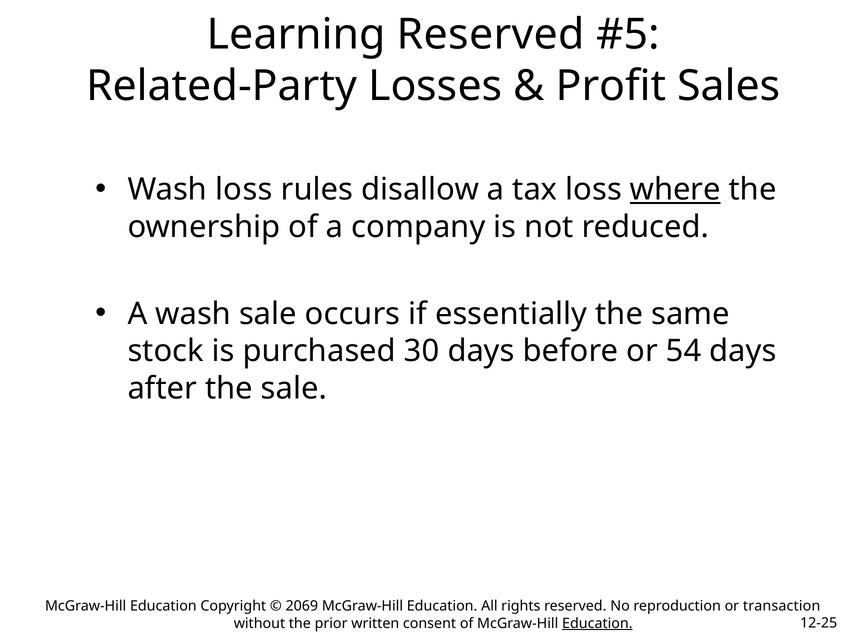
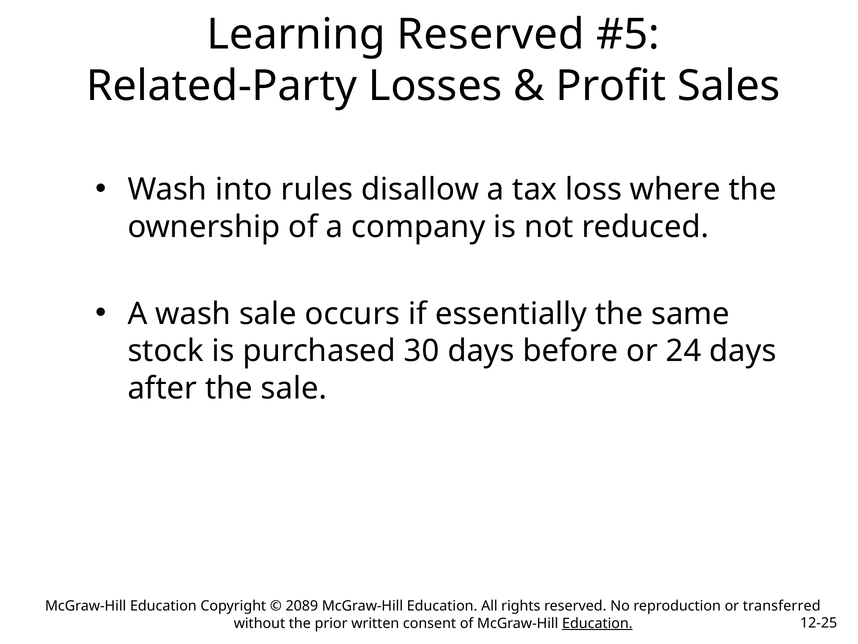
Wash loss: loss -> into
where underline: present -> none
54: 54 -> 24
2069: 2069 -> 2089
transaction: transaction -> transferred
